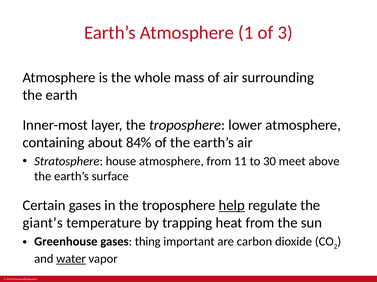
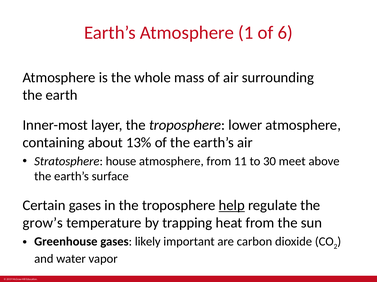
3: 3 -> 6
84%: 84% -> 13%
giant’s: giant’s -> grow’s
thing: thing -> likely
water underline: present -> none
